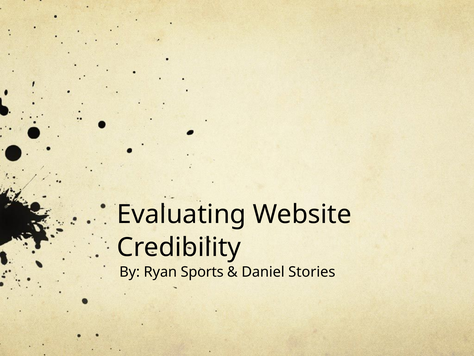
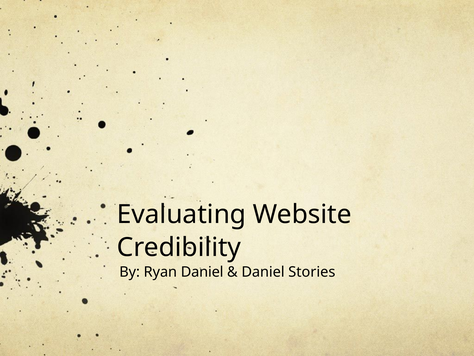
Ryan Sports: Sports -> Daniel
